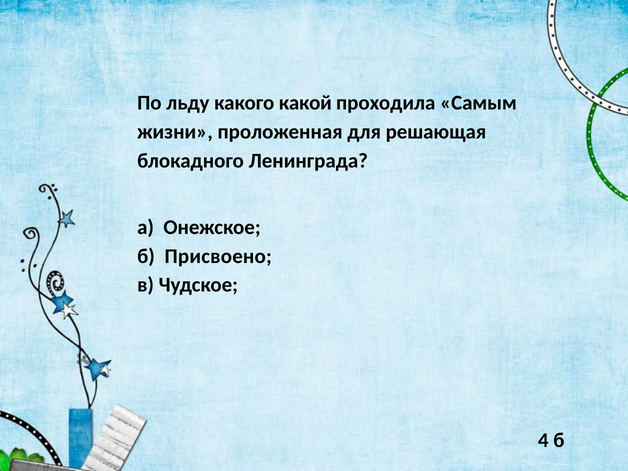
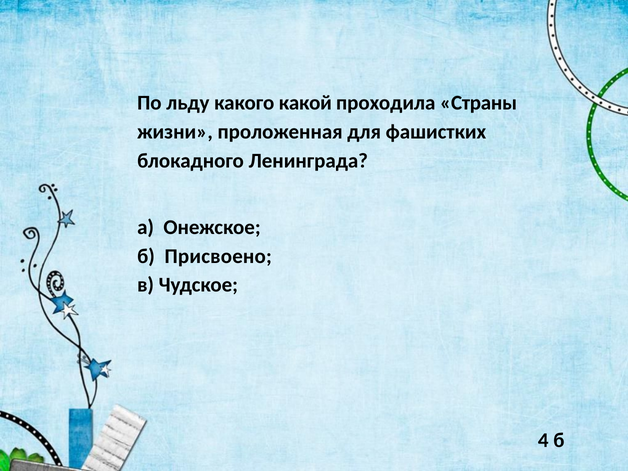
Самым: Самым -> Страны
решающая: решающая -> фашистких
